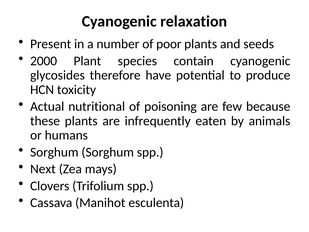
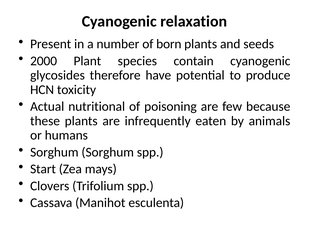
poor: poor -> born
Next: Next -> Start
